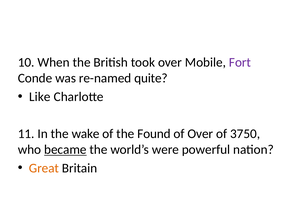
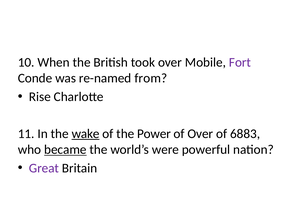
quite: quite -> from
Like: Like -> Rise
wake underline: none -> present
Found: Found -> Power
3750: 3750 -> 6883
Great colour: orange -> purple
